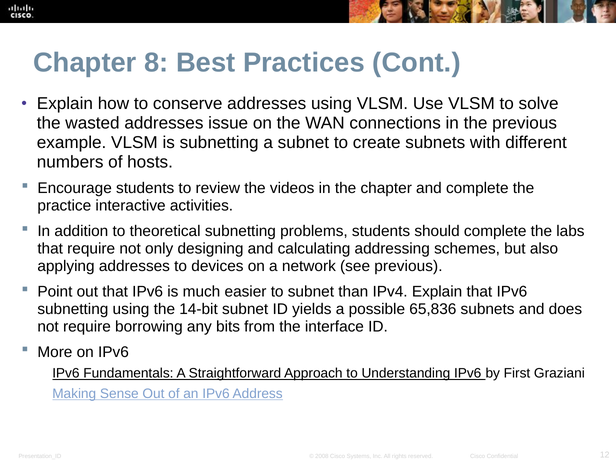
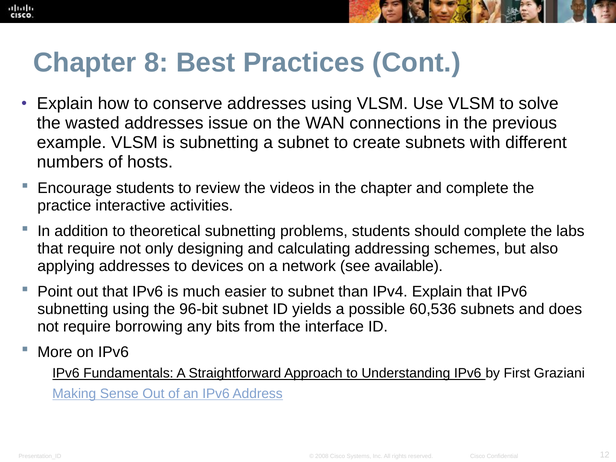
see previous: previous -> available
14-bit: 14-bit -> 96-bit
65,836: 65,836 -> 60,536
